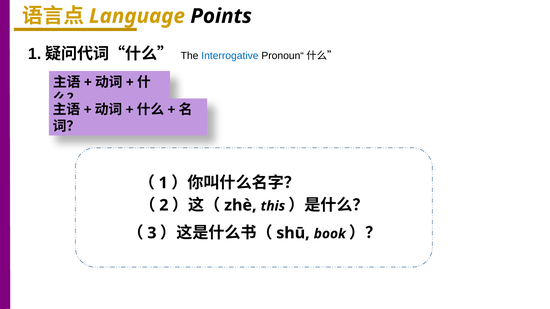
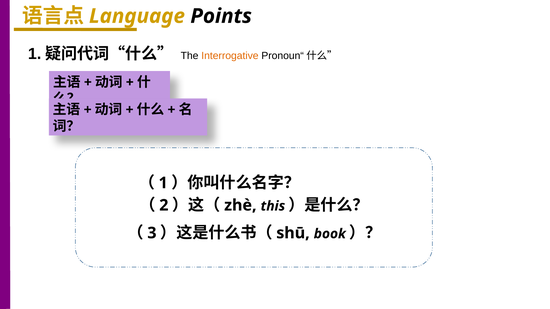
Interrogative colour: blue -> orange
